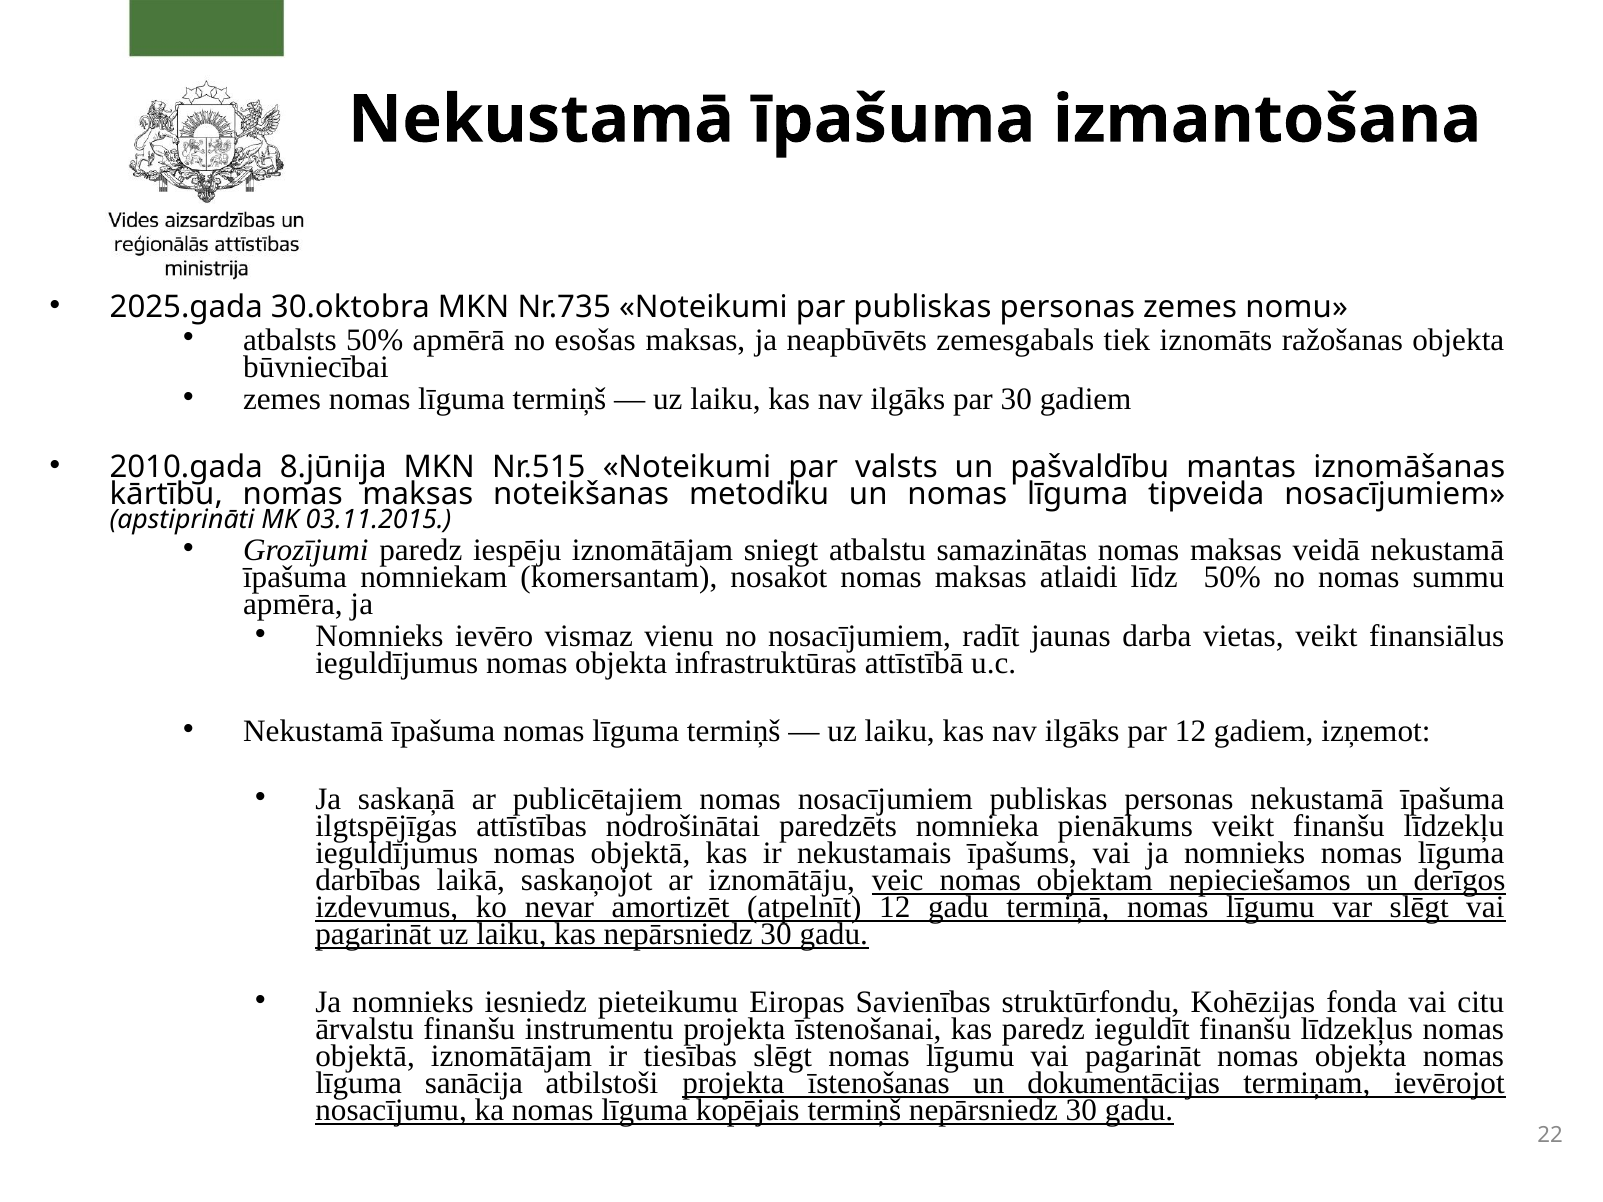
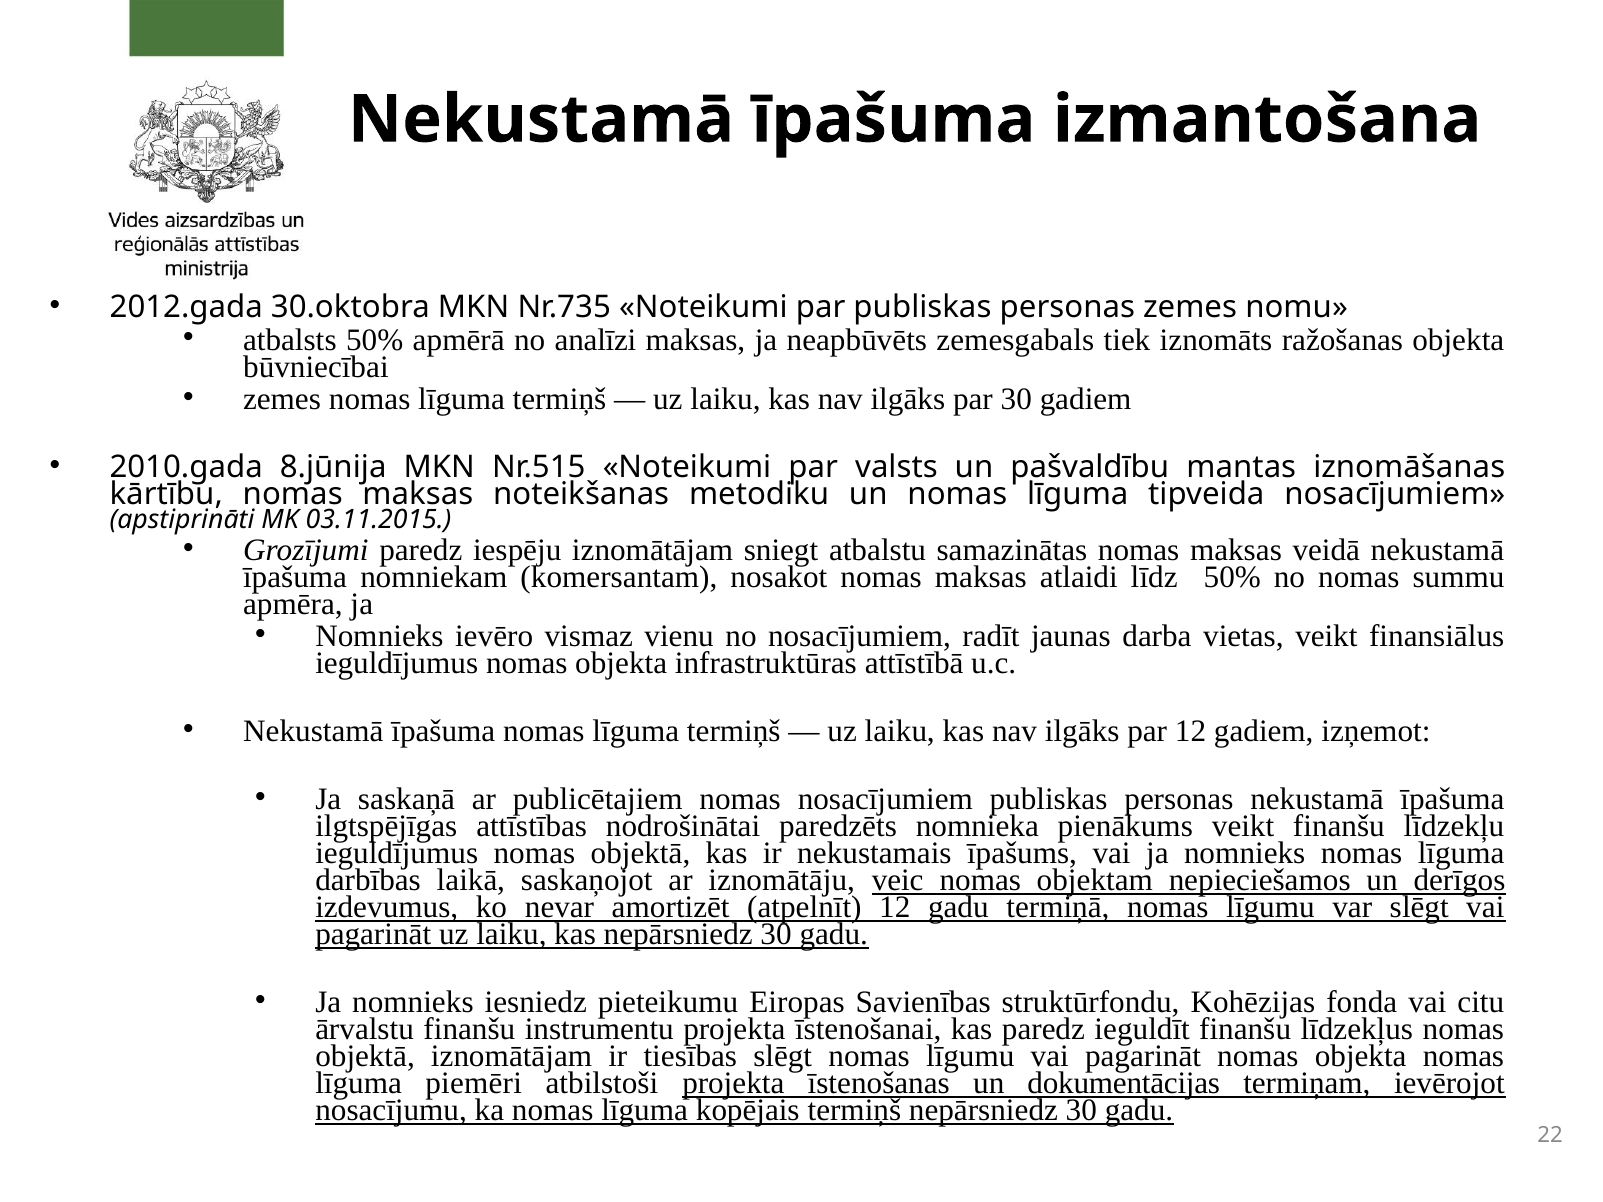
2025.gada: 2025.gada -> 2012.gada
esošas: esošas -> analīzi
sanācija: sanācija -> piemēri
